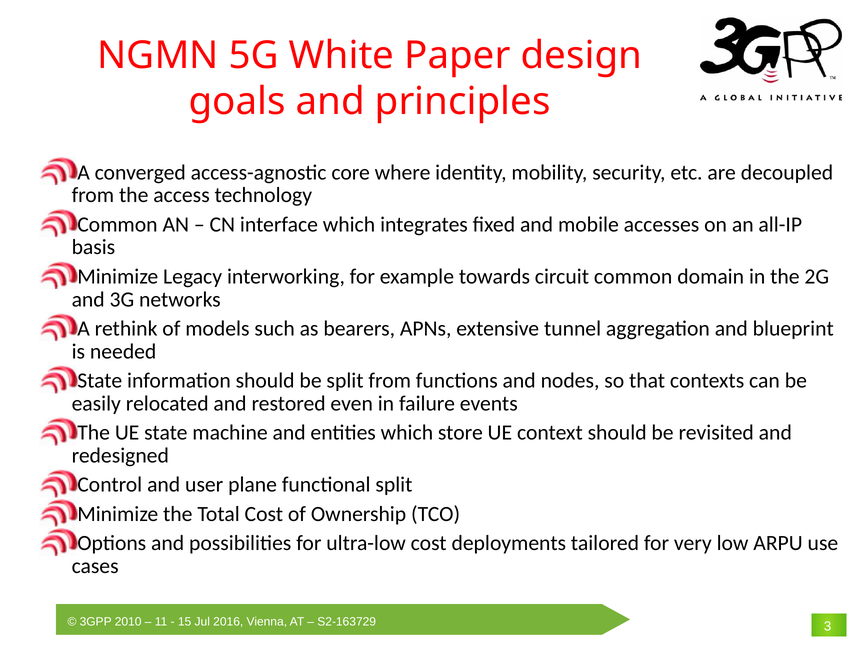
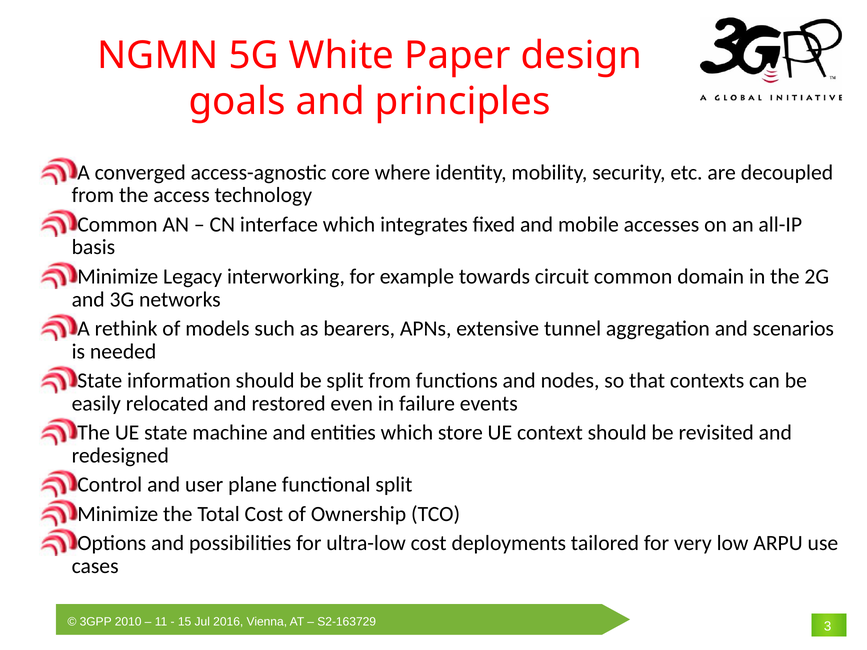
blueprint: blueprint -> scenarios
